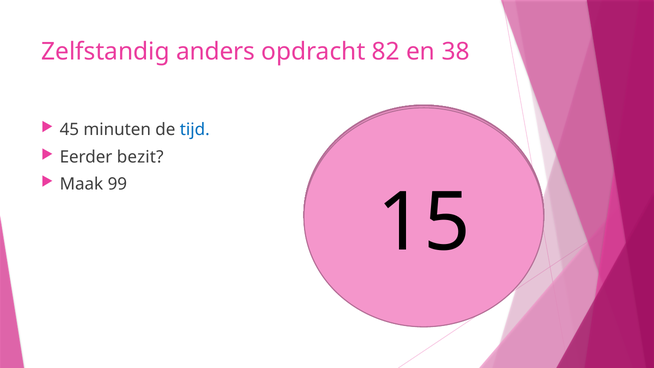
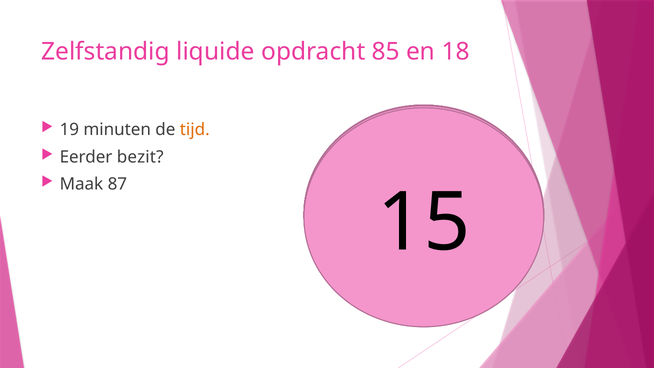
anders: anders -> liquide
82: 82 -> 85
38: 38 -> 18
45: 45 -> 19
tijd colour: blue -> orange
99: 99 -> 87
